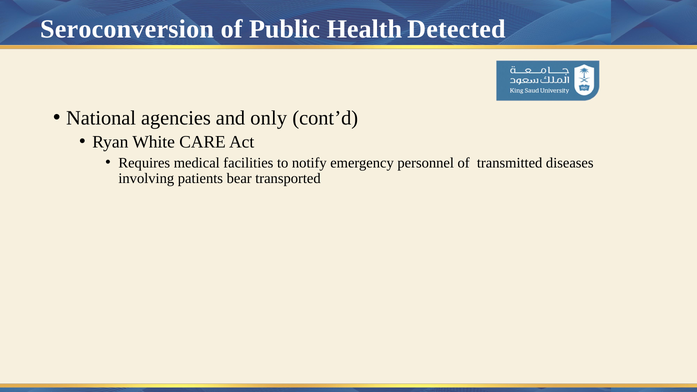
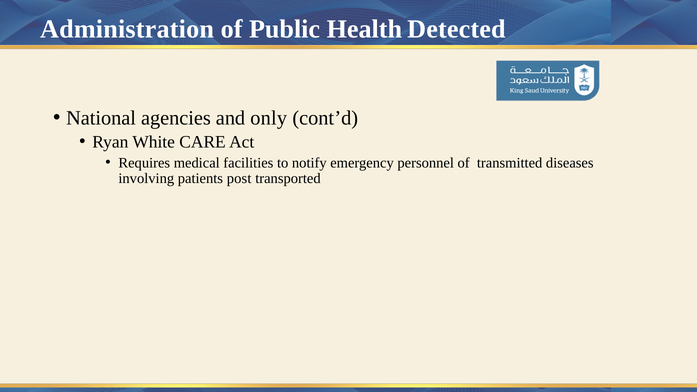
Seroconversion: Seroconversion -> Administration
bear: bear -> post
